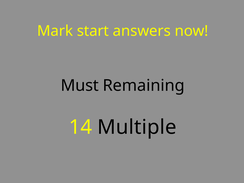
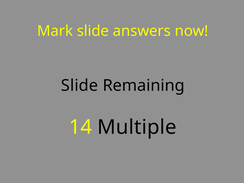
Mark start: start -> slide
Must at (80, 85): Must -> Slide
